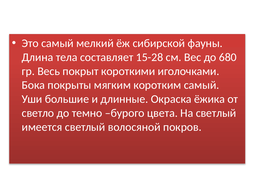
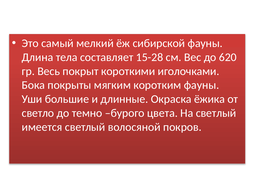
680: 680 -> 620
коротким самый: самый -> фауны
